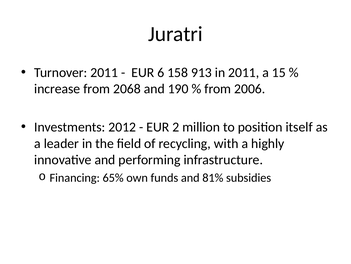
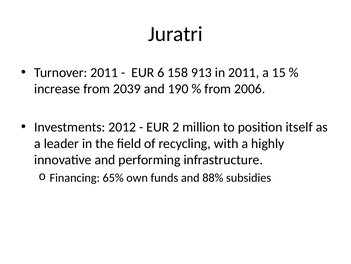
2068: 2068 -> 2039
81%: 81% -> 88%
